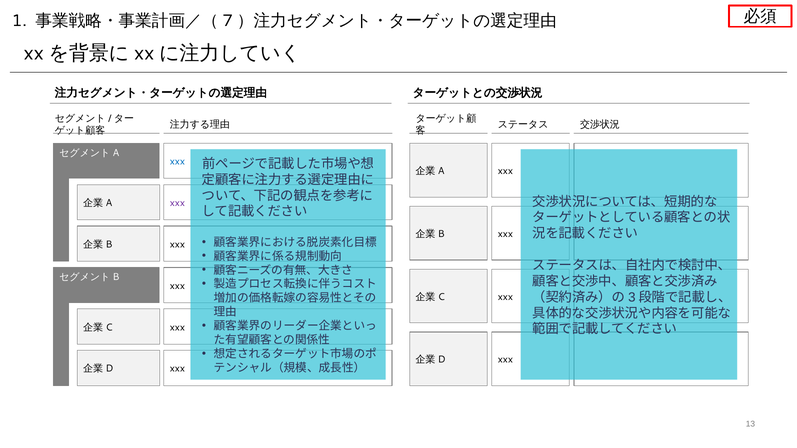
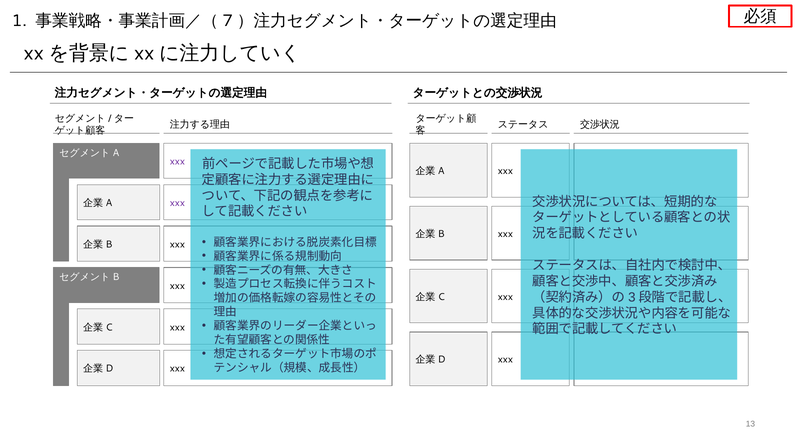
xxx at (177, 162) colour: blue -> purple
